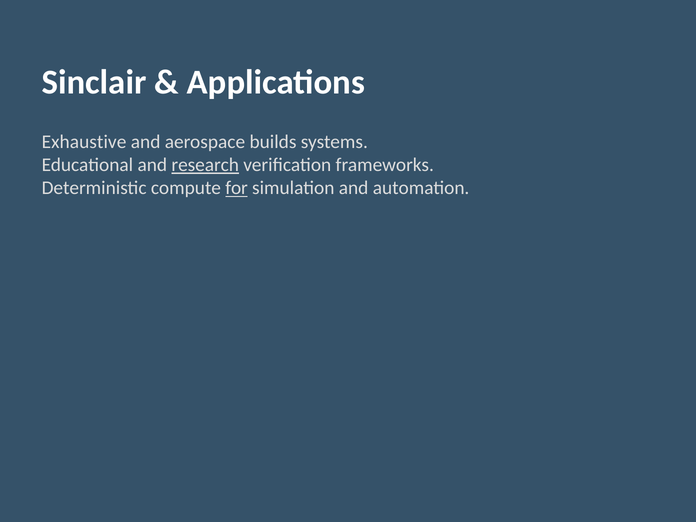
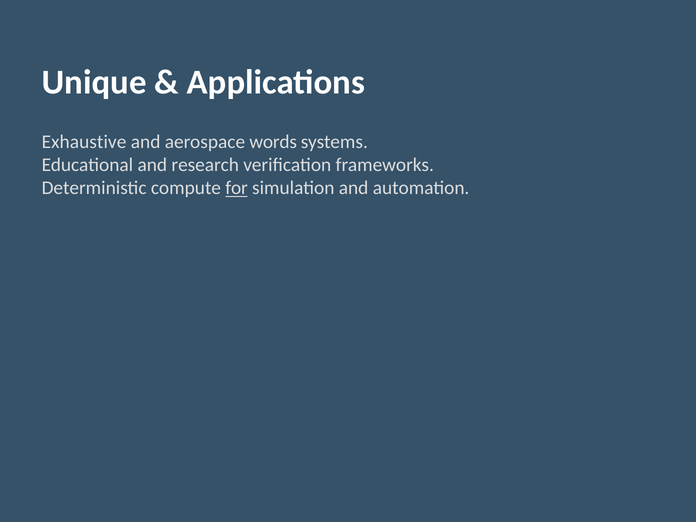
Sinclair: Sinclair -> Unique
builds: builds -> words
research underline: present -> none
